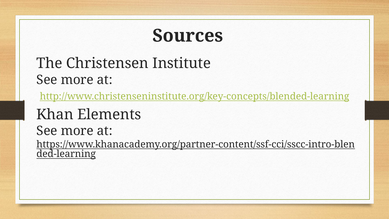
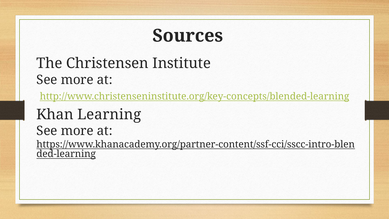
Elements: Elements -> Learning
